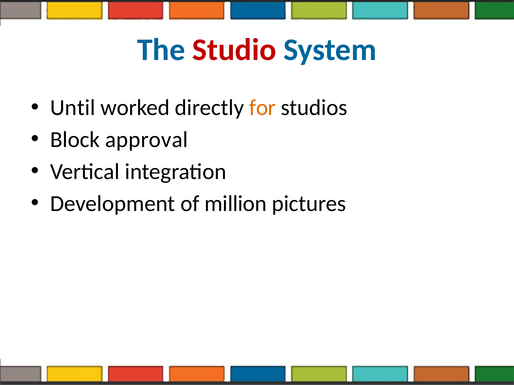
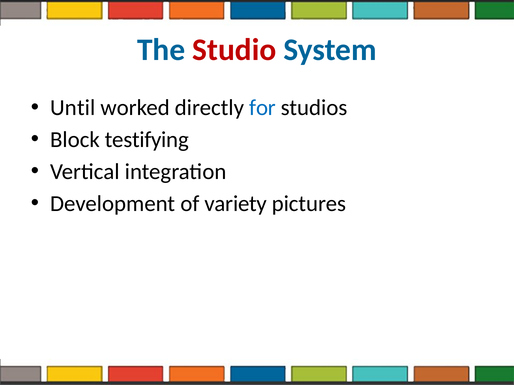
for colour: orange -> blue
approval: approval -> testifying
million: million -> variety
